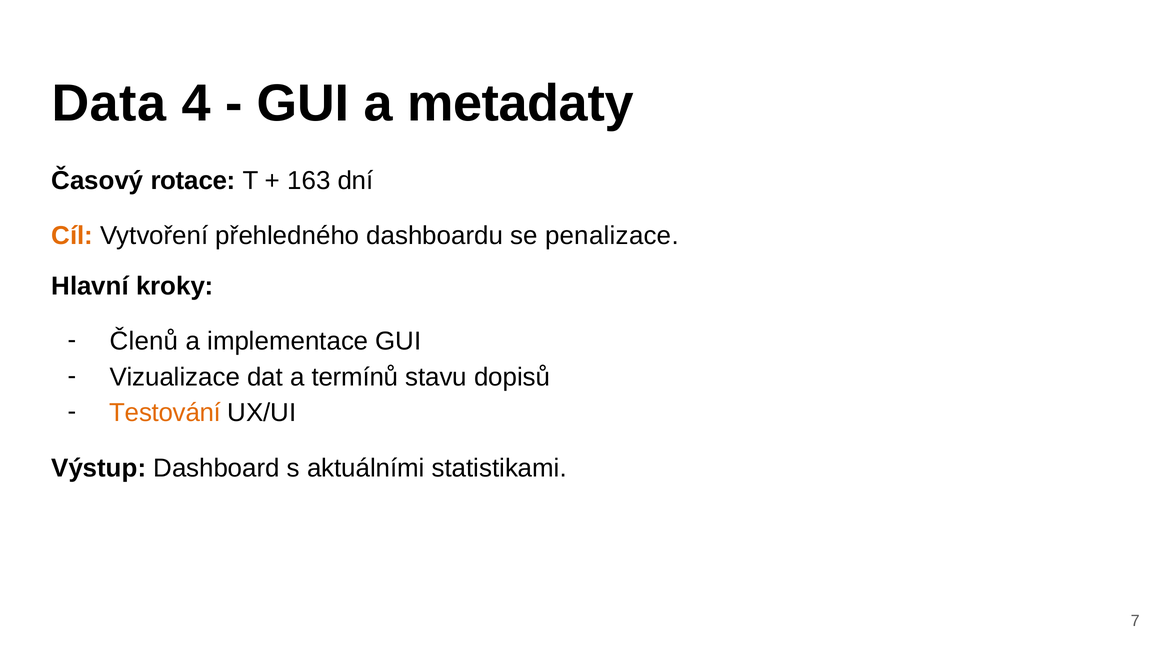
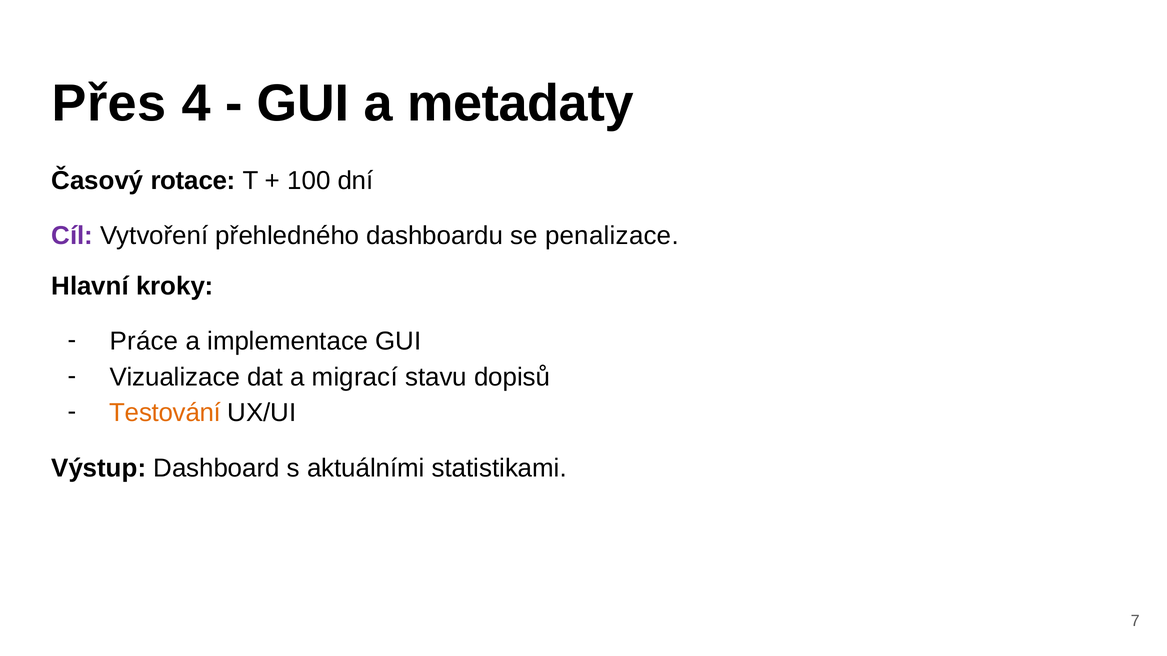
Data: Data -> Přes
163: 163 -> 100
Cíl colour: orange -> purple
Členů: Členů -> Práce
termínů: termínů -> migrací
